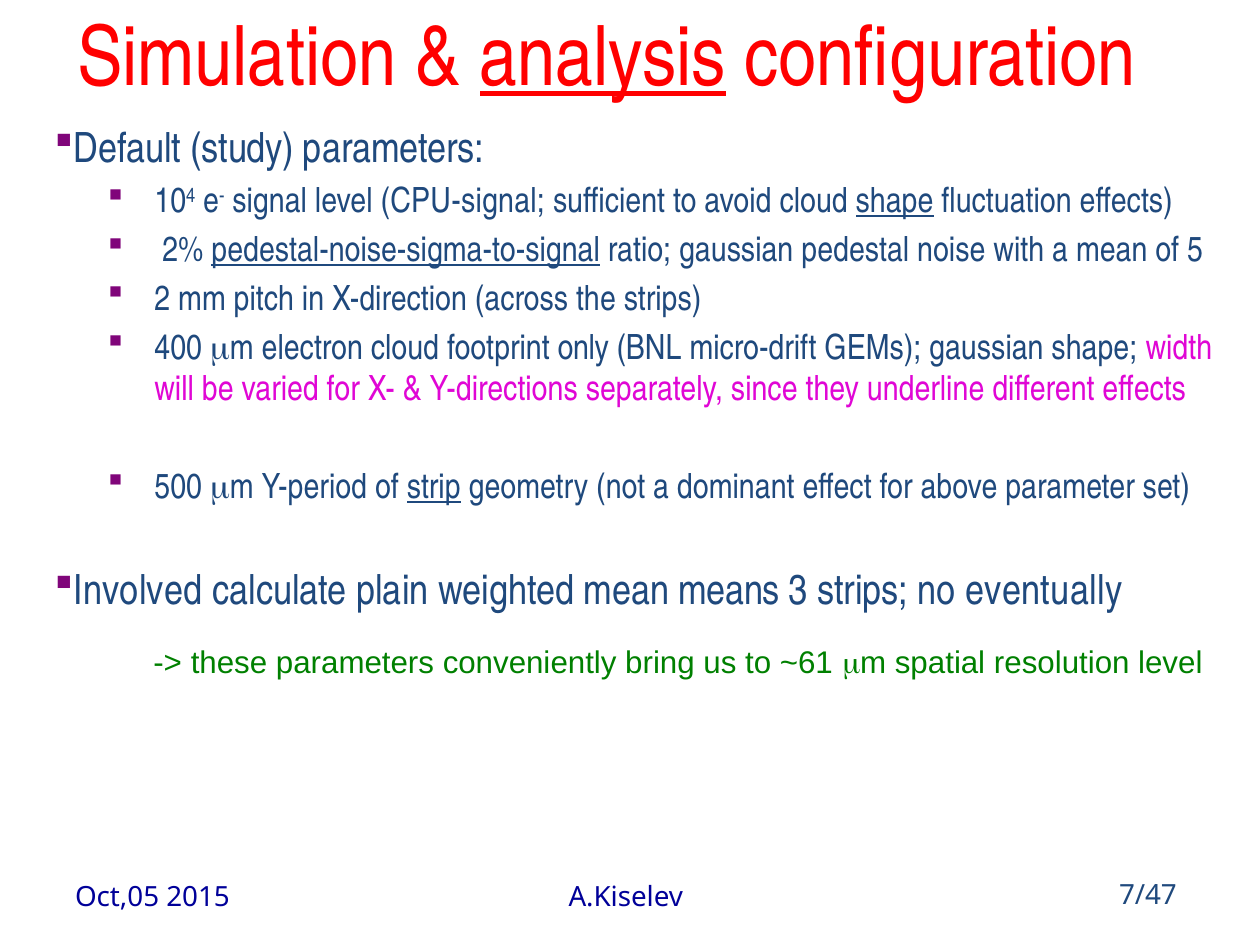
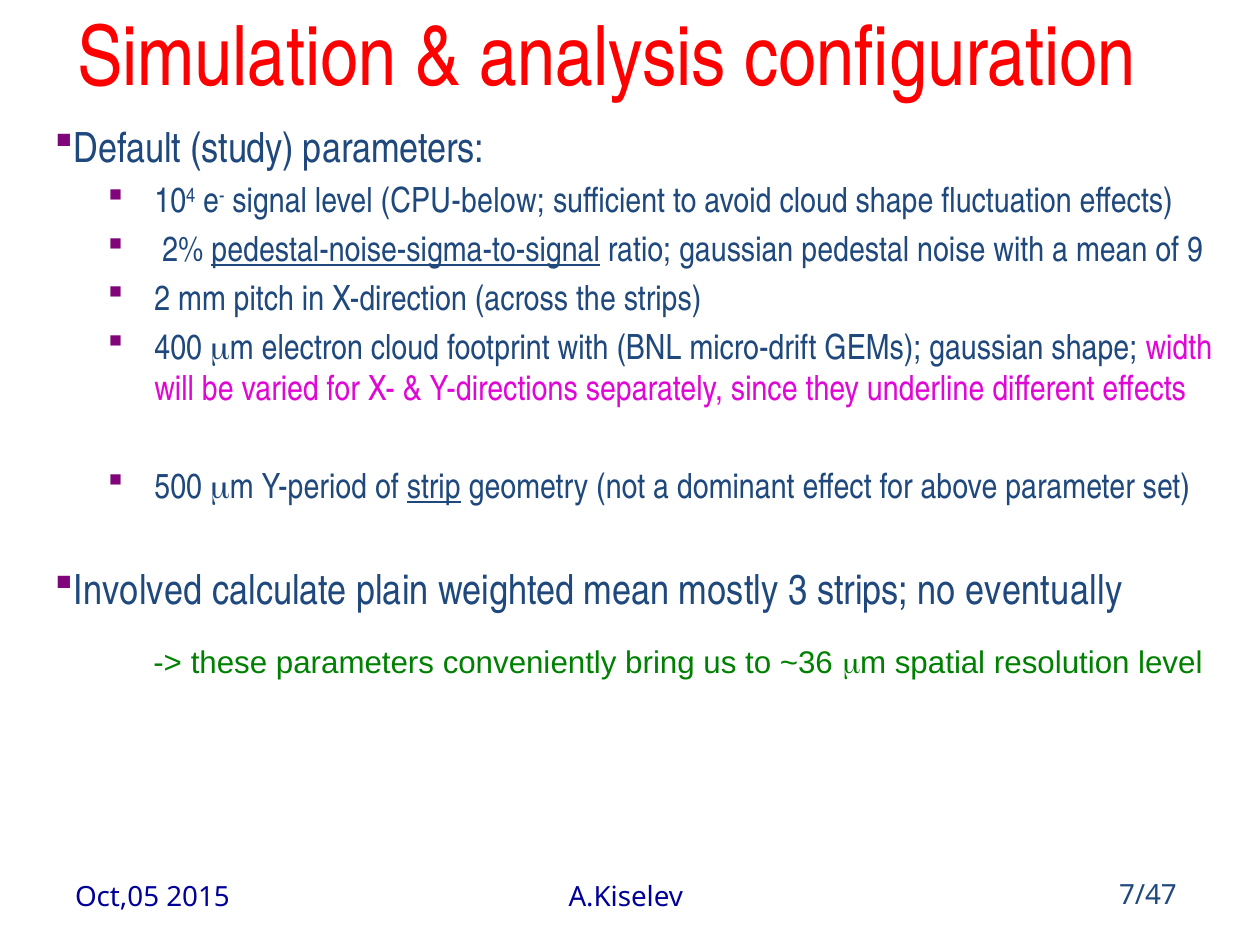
analysis underline: present -> none
CPU-signal: CPU-signal -> CPU-below
shape at (895, 201) underline: present -> none
5: 5 -> 9
footprint only: only -> with
means: means -> mostly
~61: ~61 -> ~36
